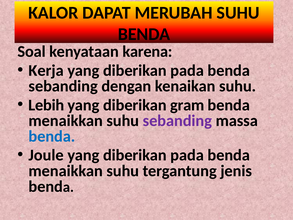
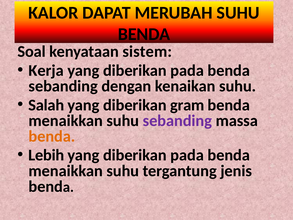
karena: karena -> sistem
Lebih: Lebih -> Salah
benda at (52, 136) colour: blue -> orange
Joule: Joule -> Lebih
